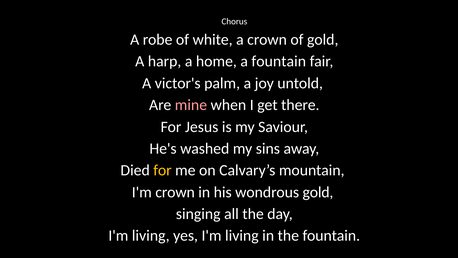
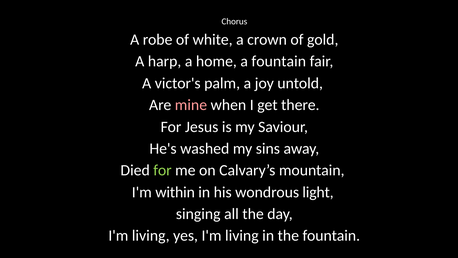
for at (162, 170) colour: yellow -> light green
I'm crown: crown -> within
wondrous gold: gold -> light
